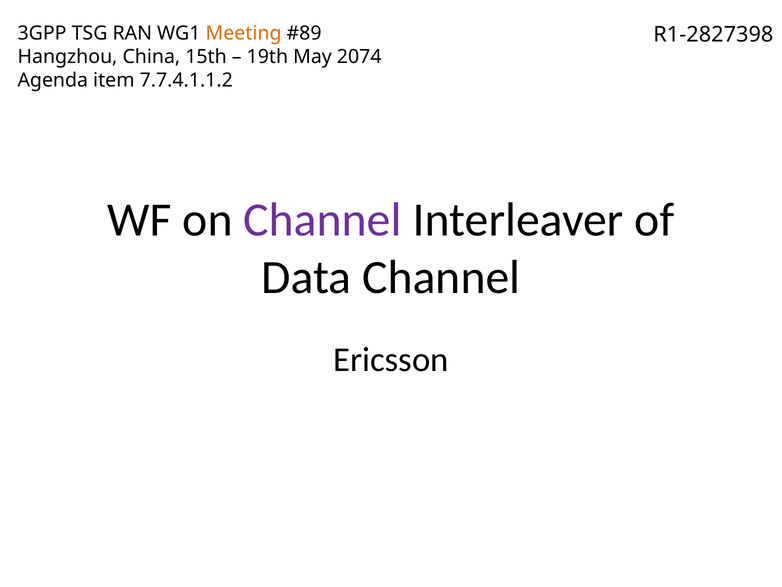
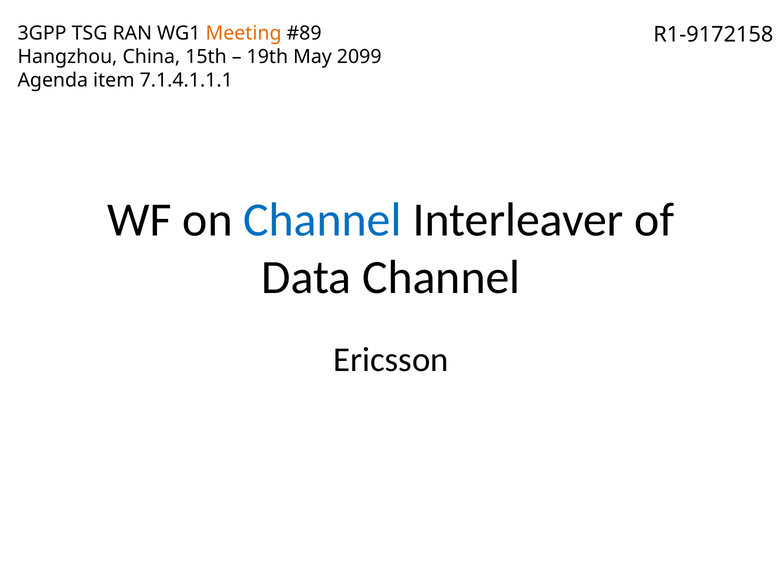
R1-2827398: R1-2827398 -> R1-9172158
2074: 2074 -> 2099
7.7.4.1.1.2: 7.7.4.1.1.2 -> 7.1.4.1.1.1
Channel at (323, 220) colour: purple -> blue
